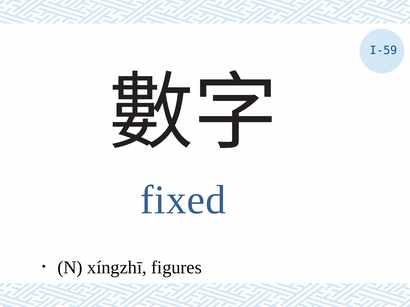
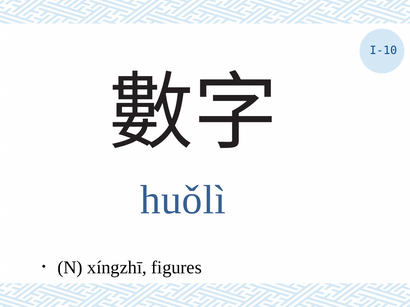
I-59: I-59 -> I-10
fixed: fixed -> huǒlì
